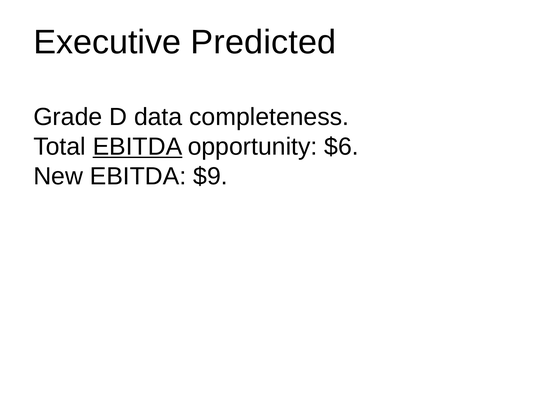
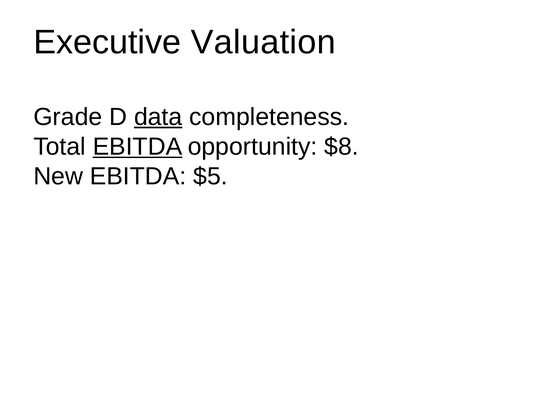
Predicted: Predicted -> Valuation
data underline: none -> present
$6: $6 -> $8
$9: $9 -> $5
